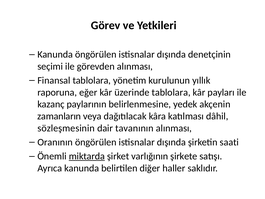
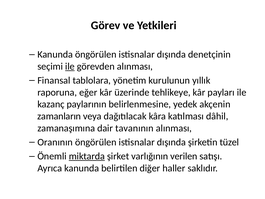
ile at (70, 66) underline: none -> present
üzerinde tablolara: tablolara -> tehlikeye
sözleşmesinin: sözleşmesinin -> zamanaşımına
saati: saati -> tüzel
şirkete: şirkete -> verilen
